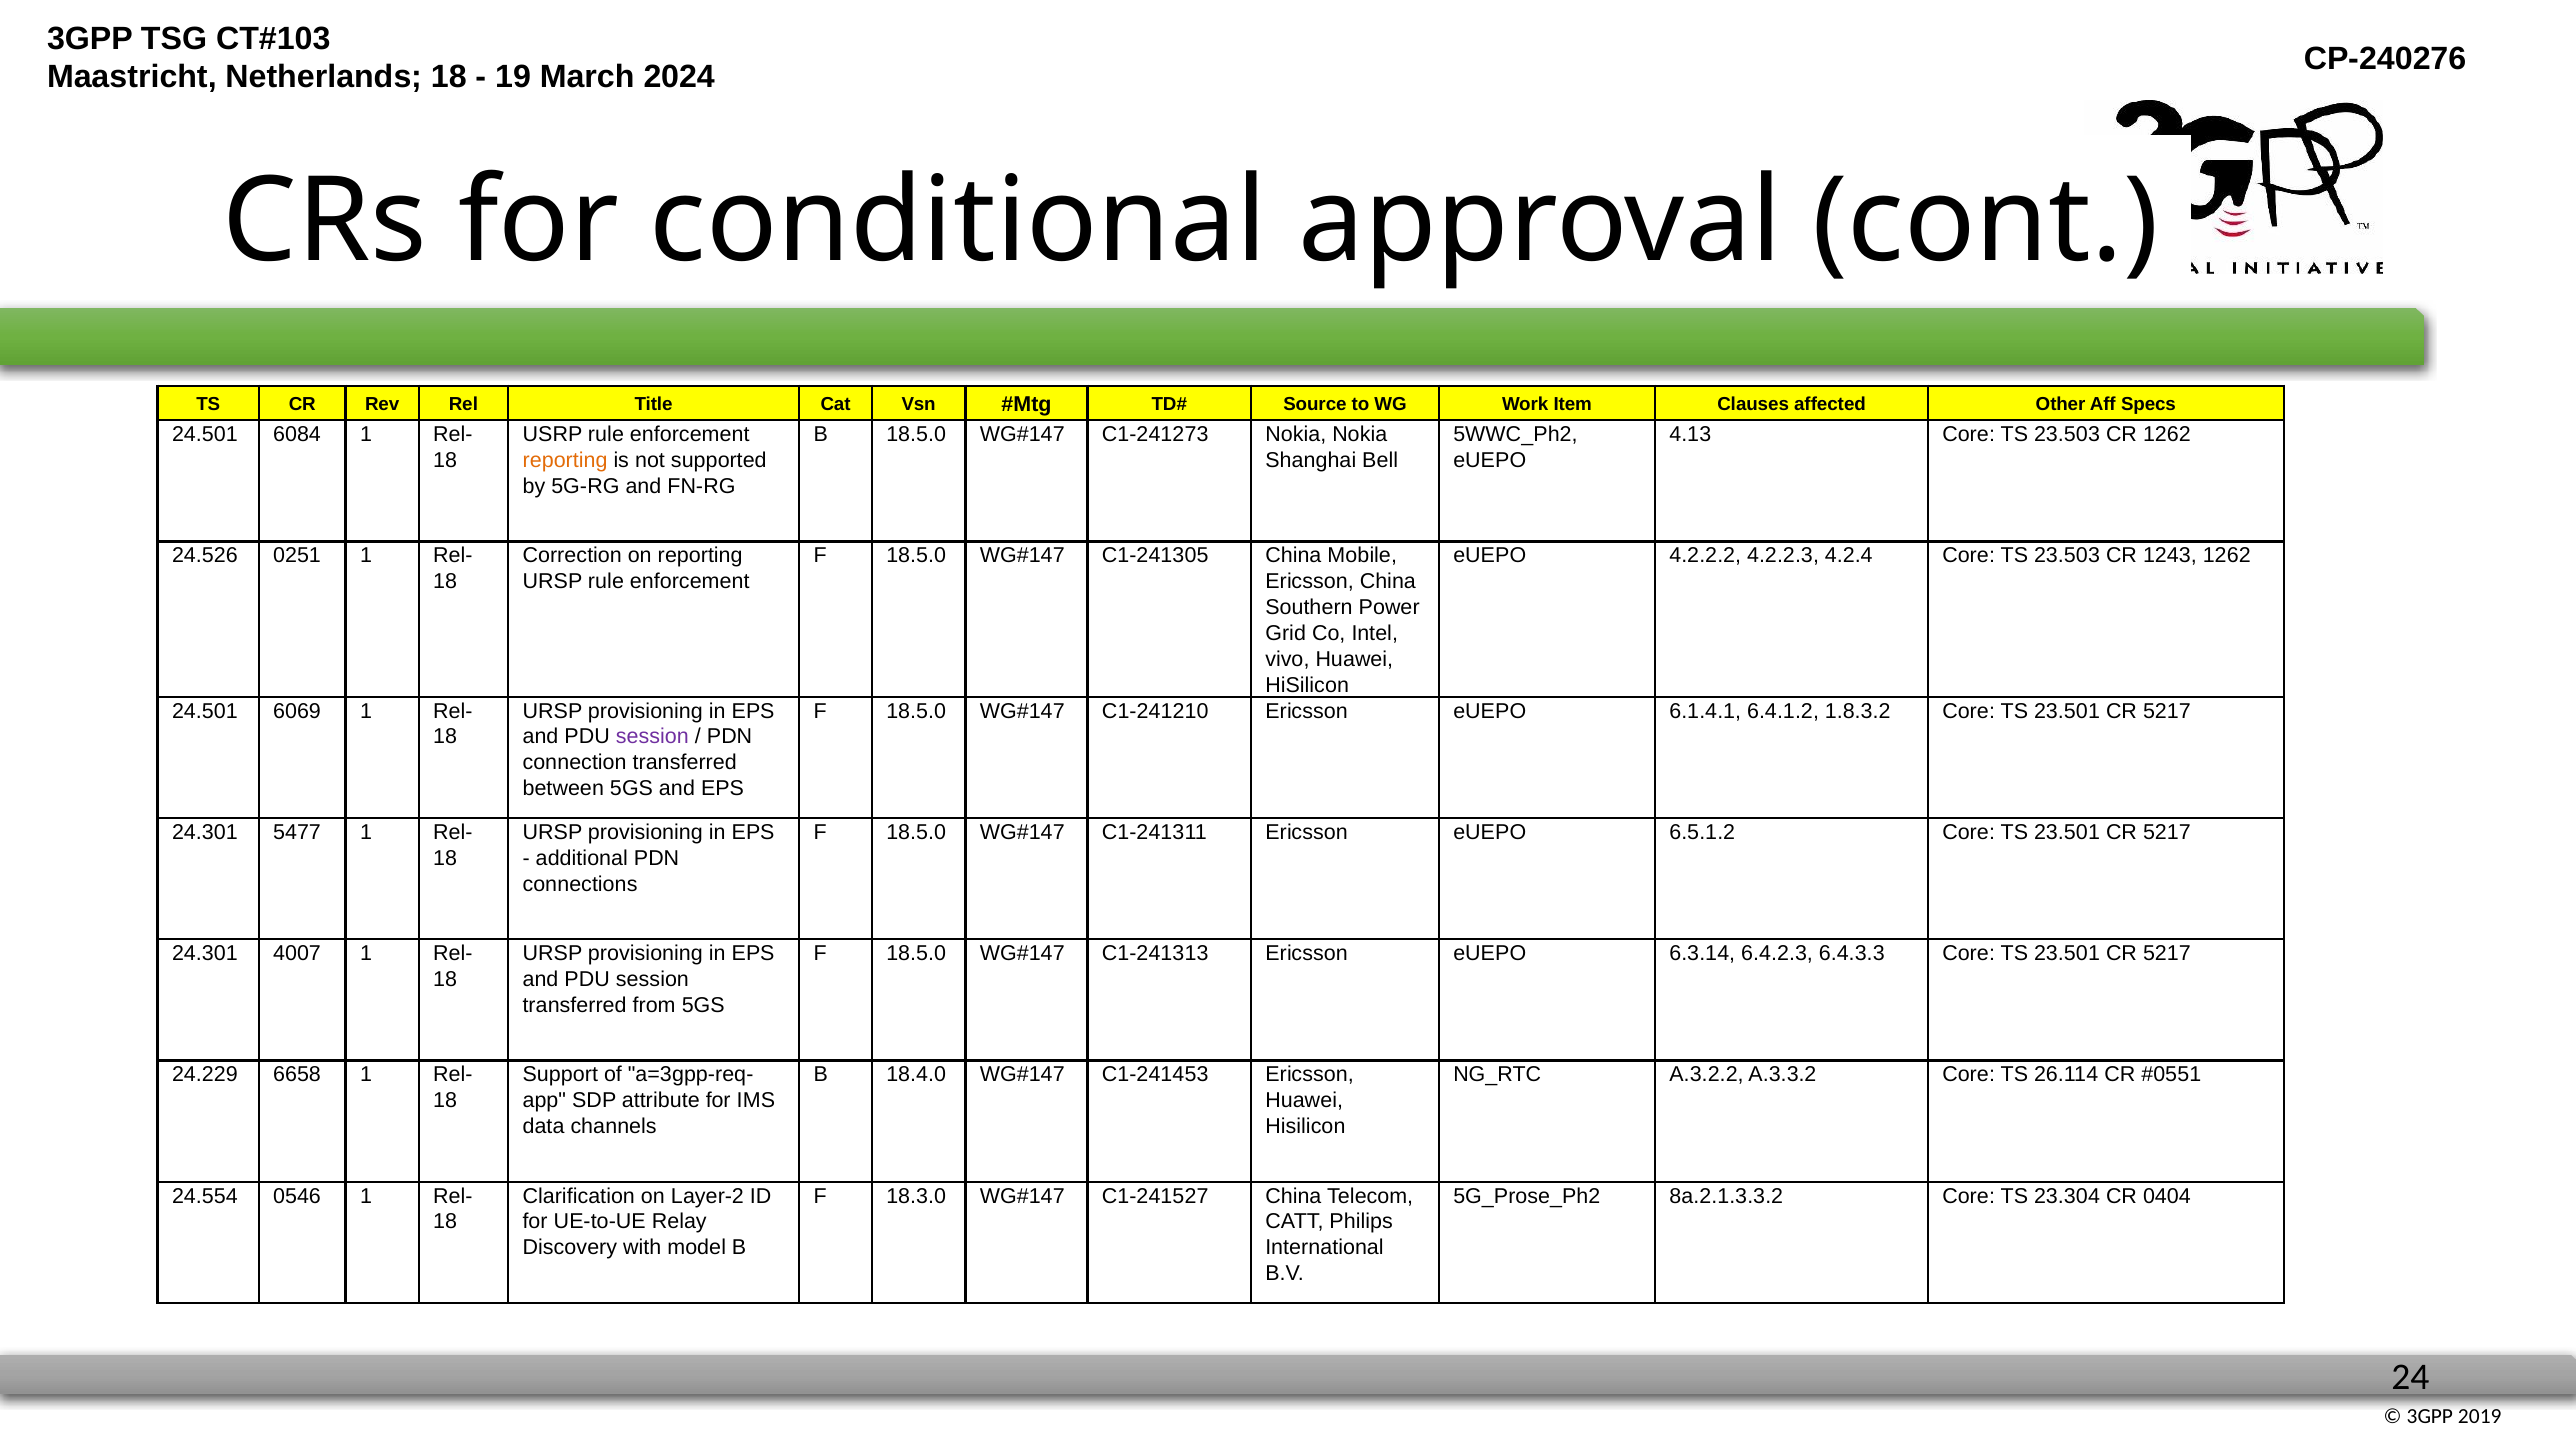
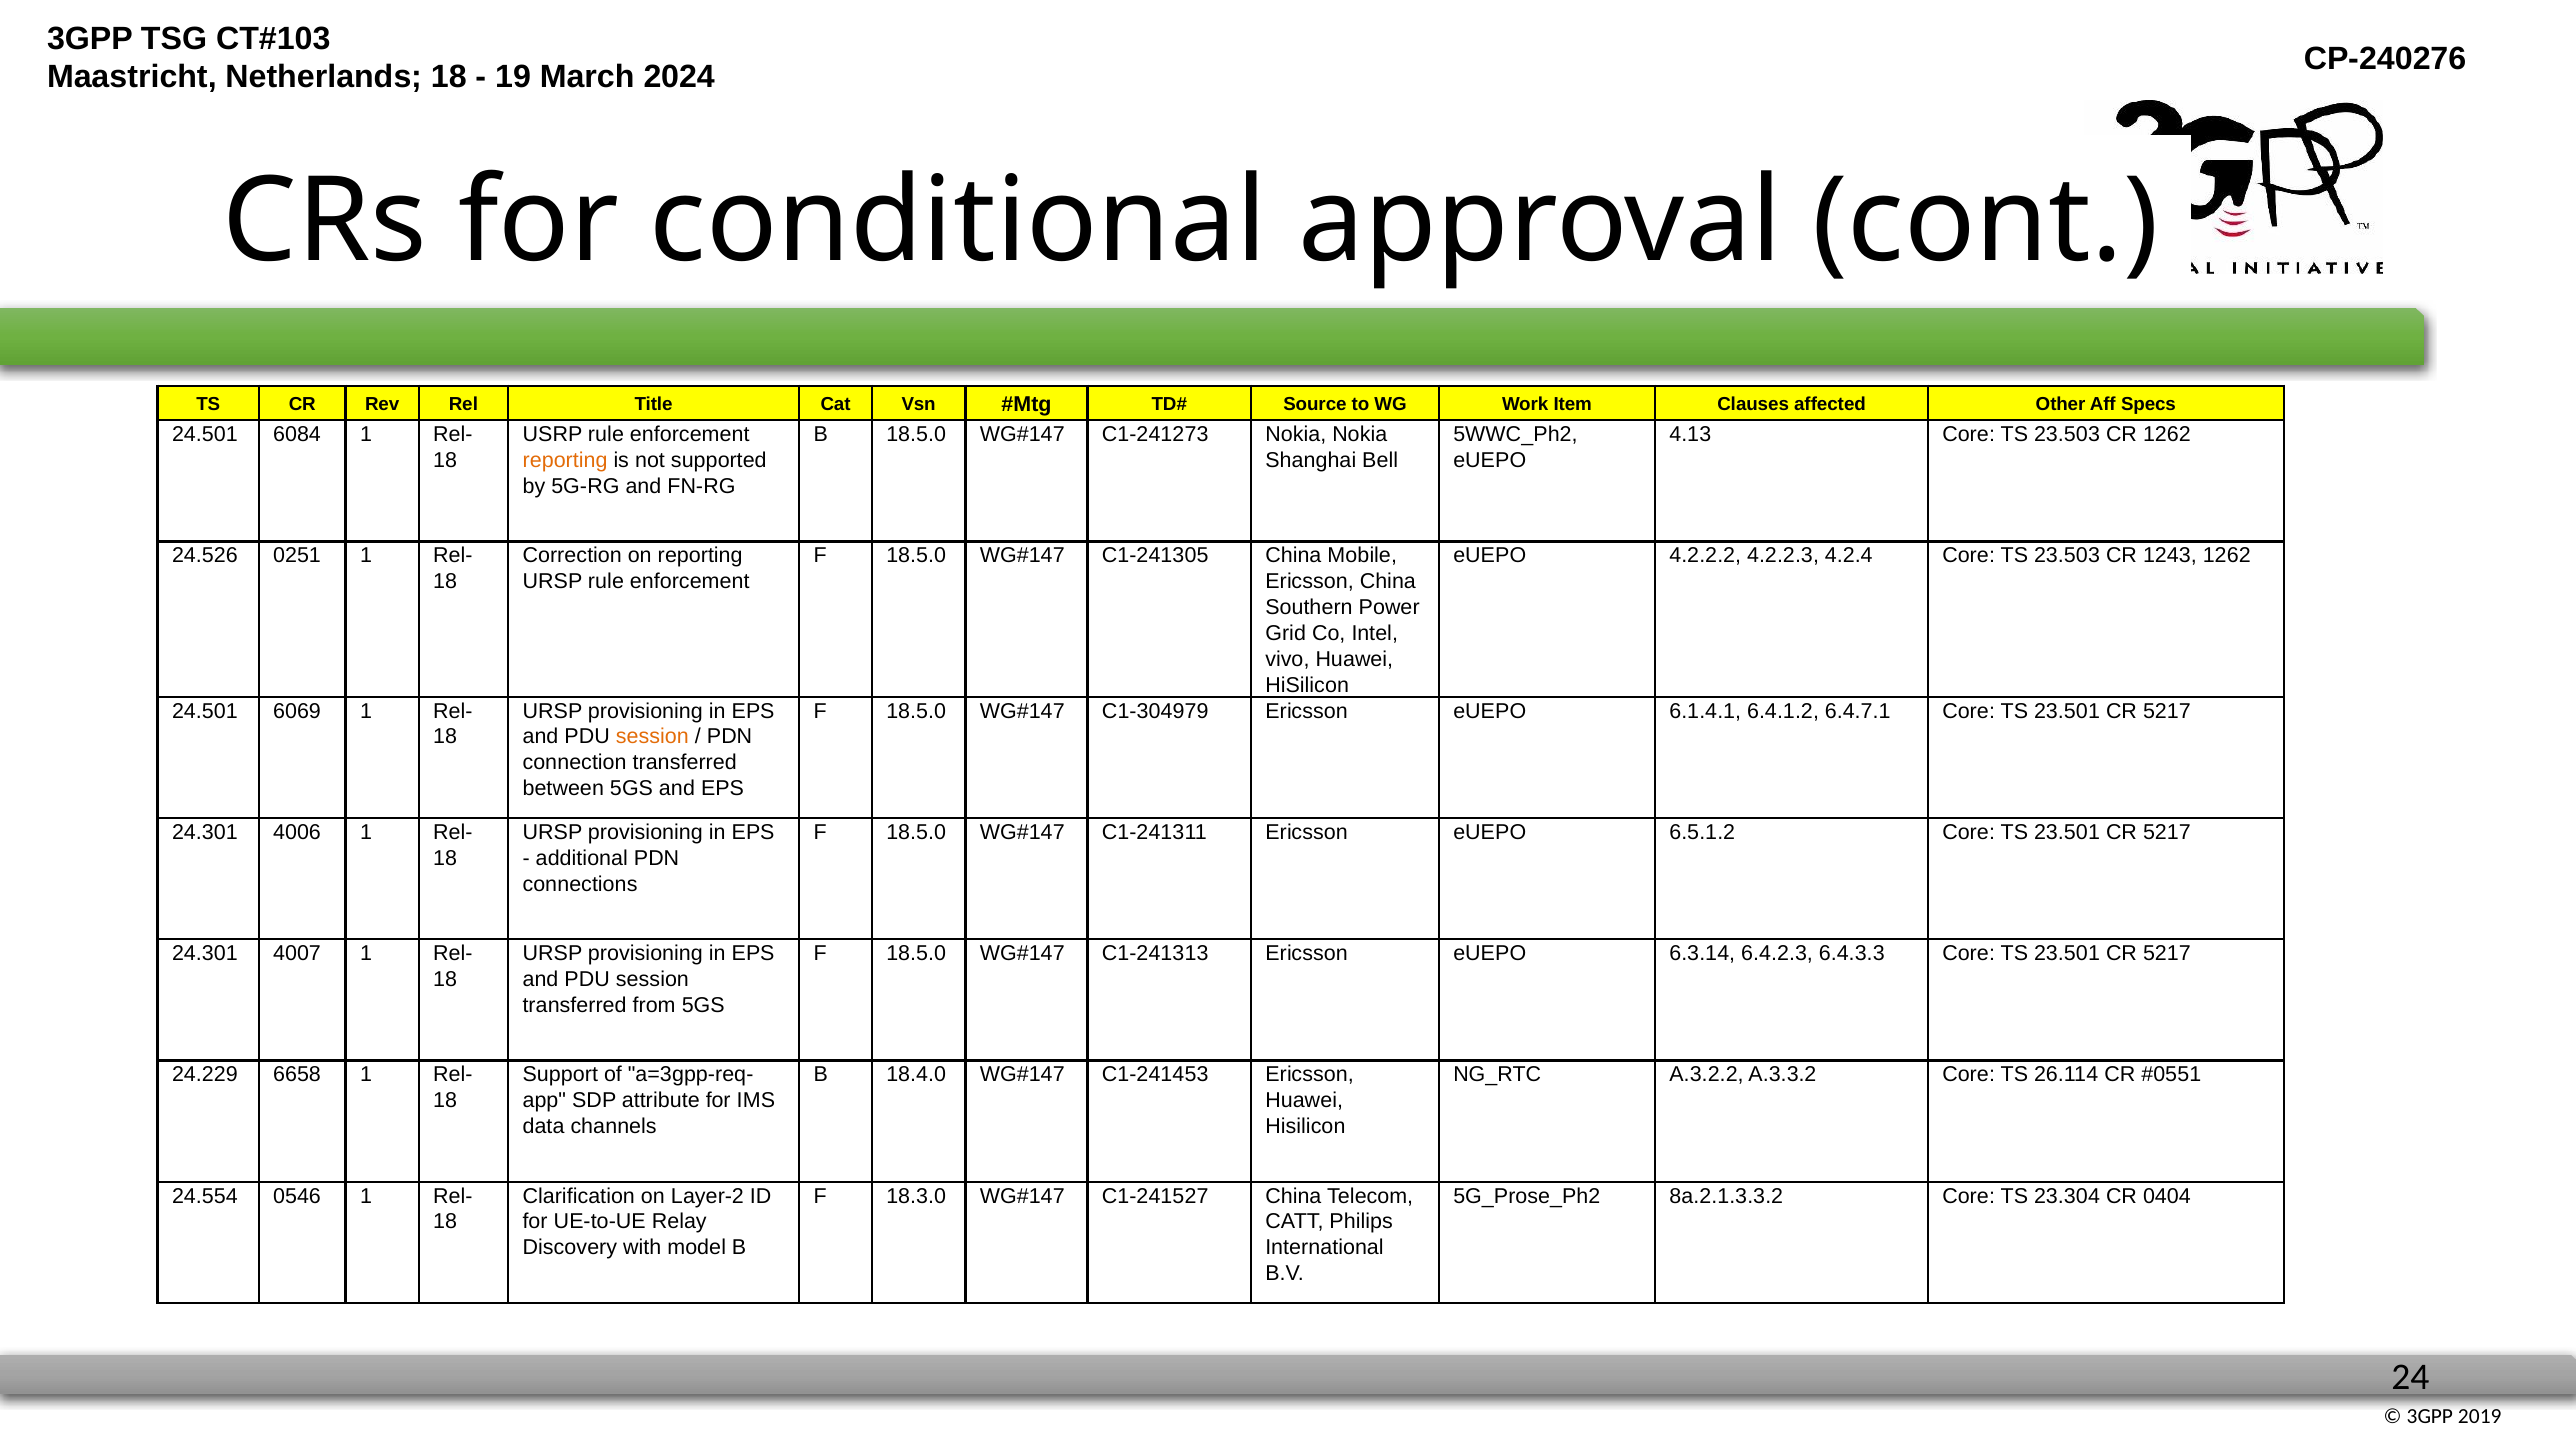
C1-241210: C1-241210 -> C1-304979
1.8.3.2: 1.8.3.2 -> 6.4.7.1
session at (652, 737) colour: purple -> orange
5477: 5477 -> 4006
